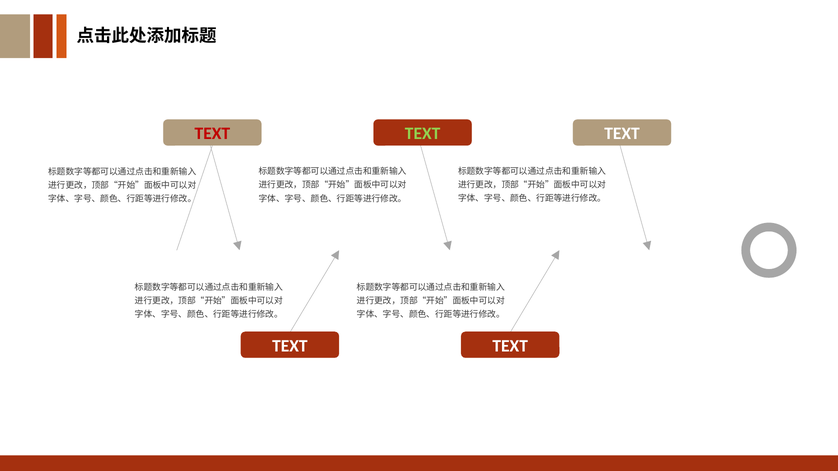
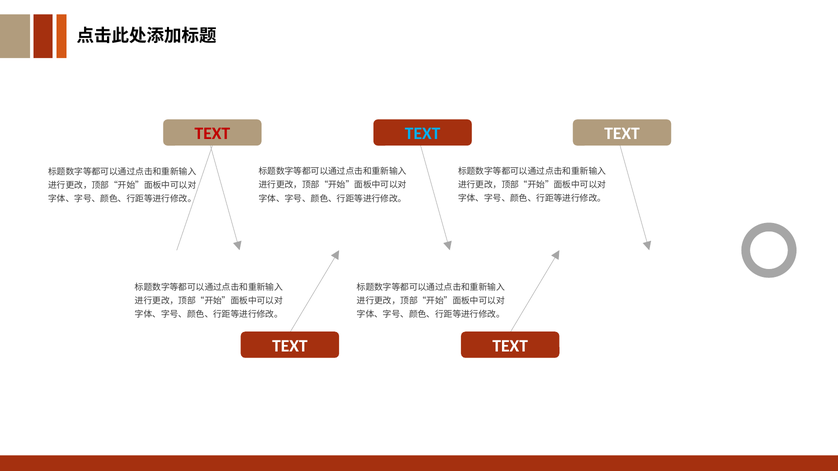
TEXT at (423, 134) colour: light green -> light blue
